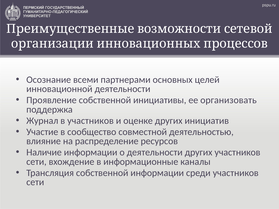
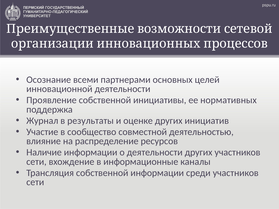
организовать: организовать -> нормативных
в участников: участников -> результаты
